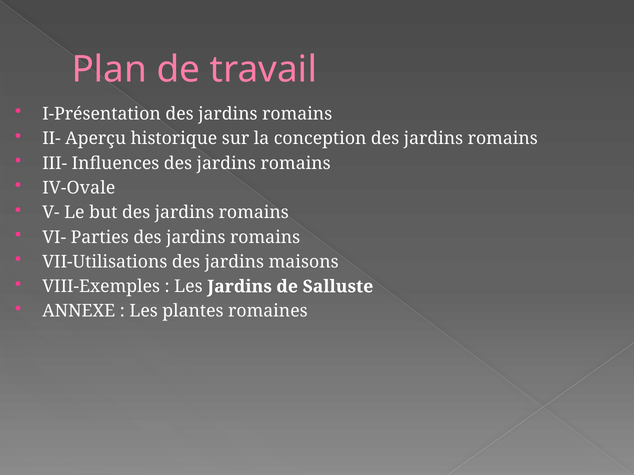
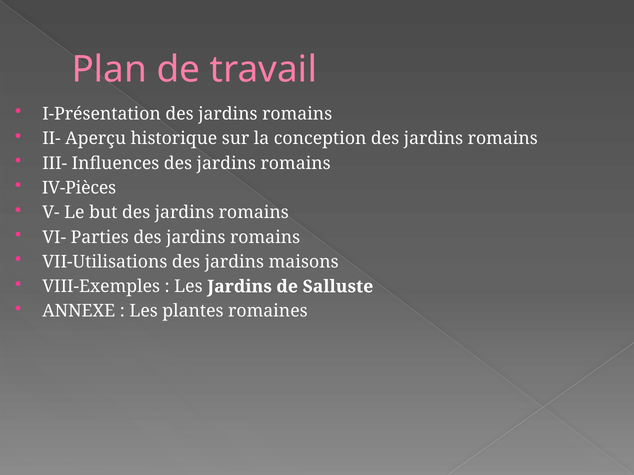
IV-Ovale: IV-Ovale -> IV-Pièces
